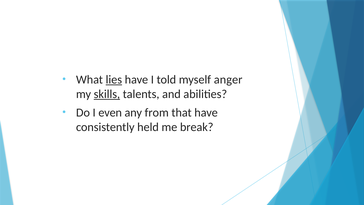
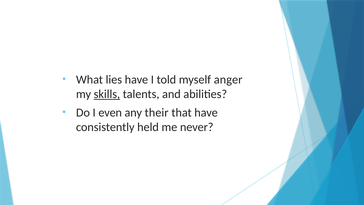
lies underline: present -> none
from: from -> their
break: break -> never
